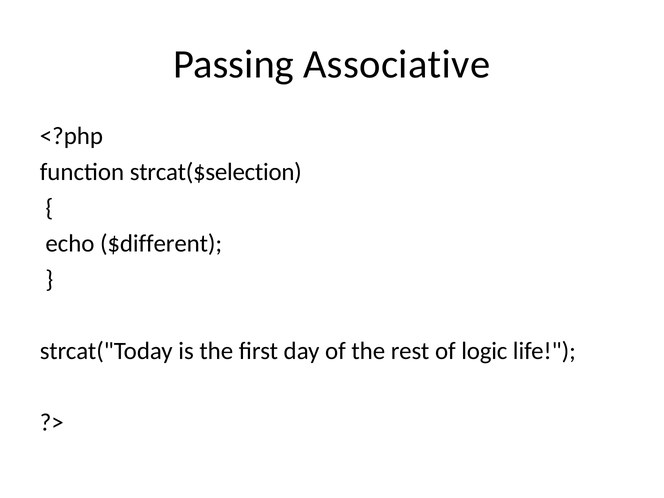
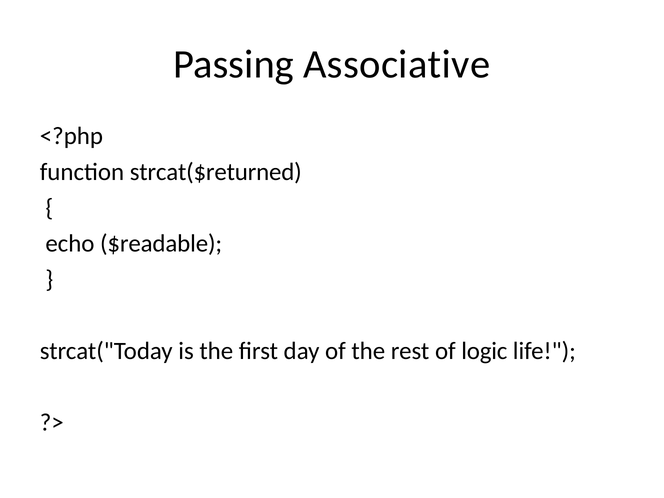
strcat($selection: strcat($selection -> strcat($returned
$different: $different -> $readable
